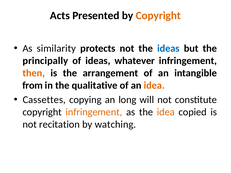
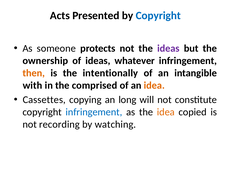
Copyright at (158, 16) colour: orange -> blue
similarity: similarity -> someone
ideas at (168, 48) colour: blue -> purple
principally: principally -> ownership
arrangement: arrangement -> intentionally
from: from -> with
qualitative: qualitative -> comprised
infringement at (94, 112) colour: orange -> blue
recitation: recitation -> recording
